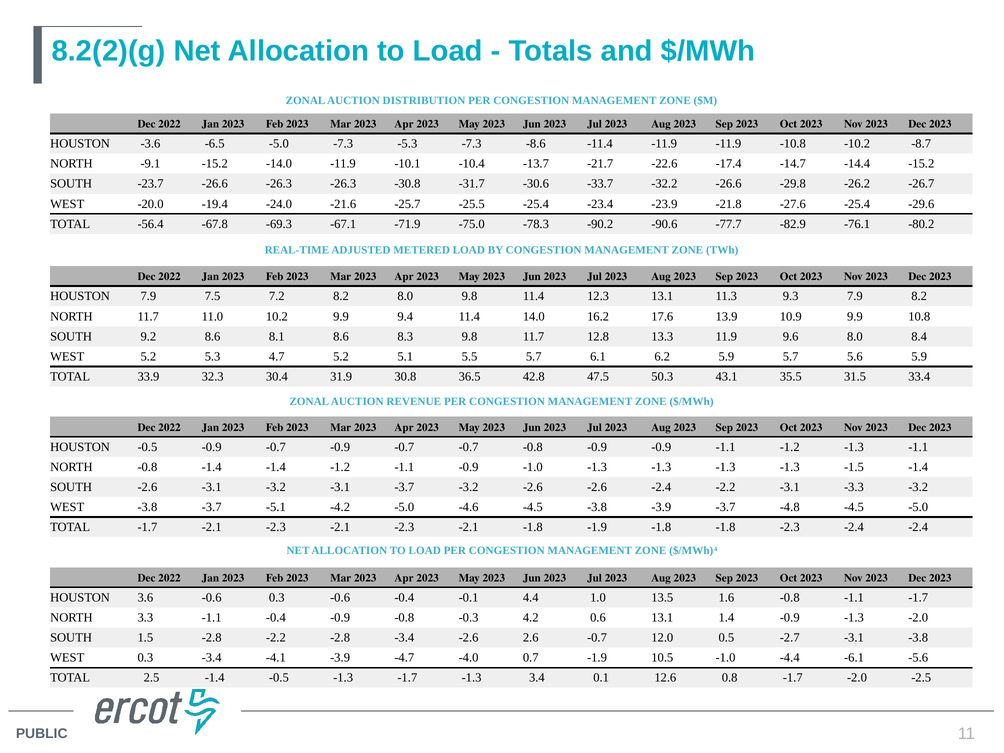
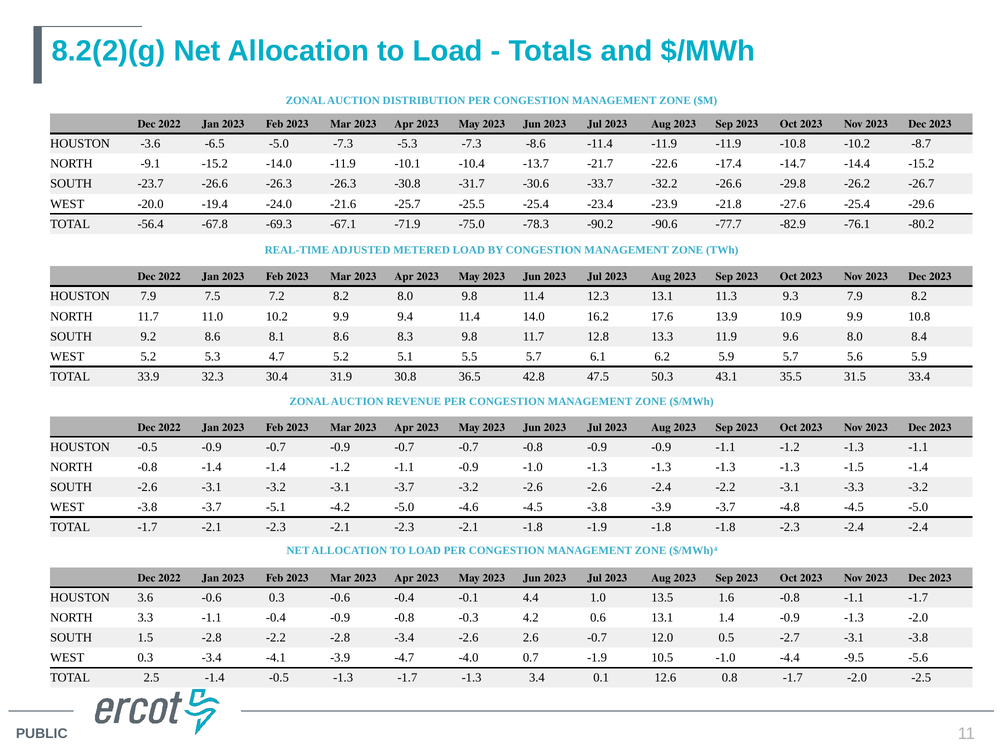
-6.1: -6.1 -> -9.5
